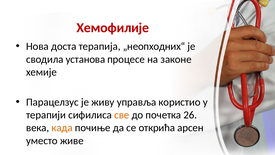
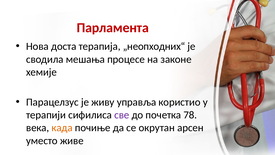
Хемофилије: Хемофилије -> Парламента
установа: установа -> мешања
све colour: orange -> purple
26: 26 -> 78
открића: открића -> окрутан
